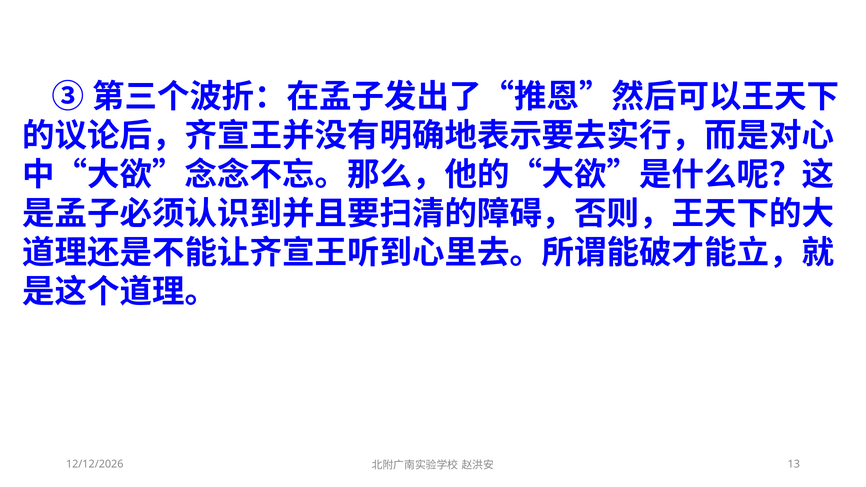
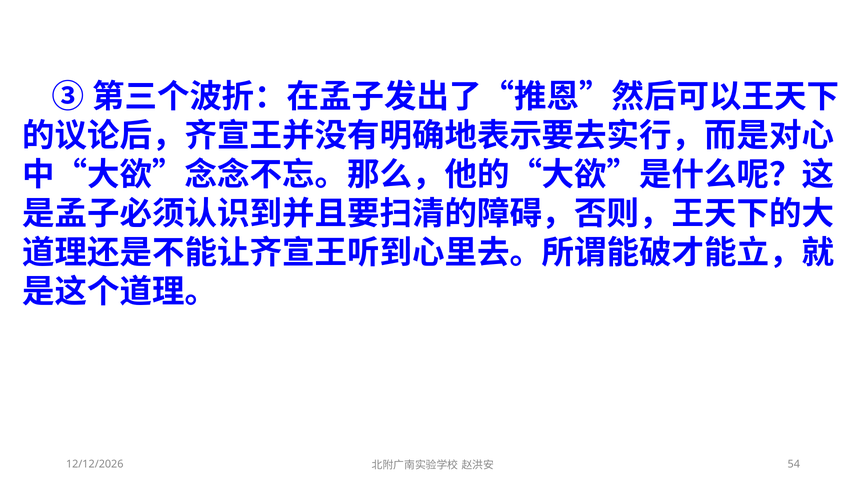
13: 13 -> 54
